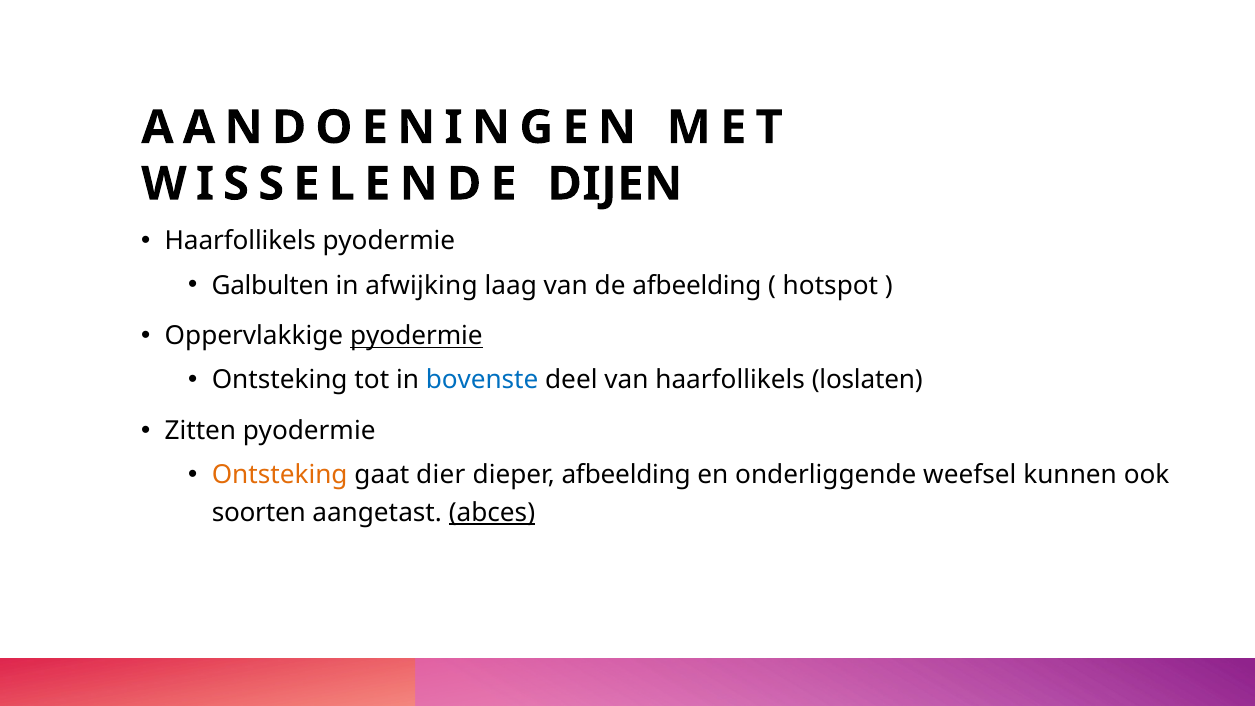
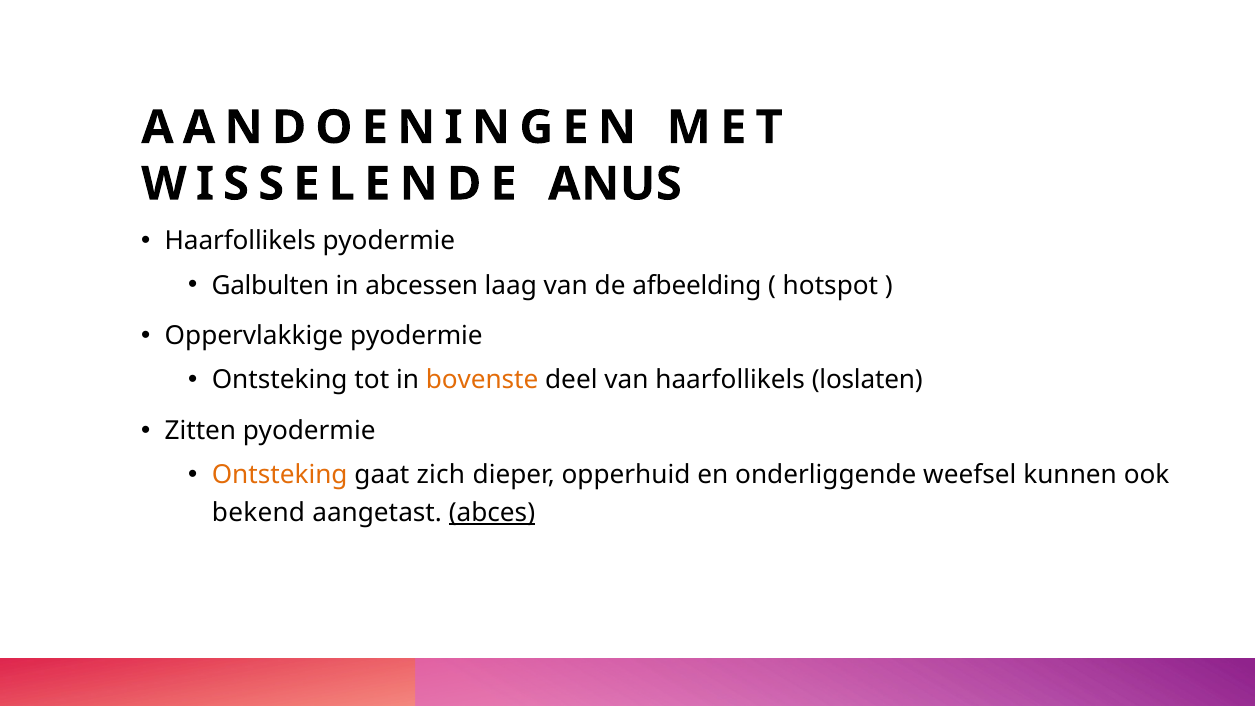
DIJEN: DIJEN -> ANUS
afwijking: afwijking -> abcessen
pyodermie at (416, 336) underline: present -> none
bovenste colour: blue -> orange
dier: dier -> zich
dieper afbeelding: afbeelding -> opperhuid
soorten: soorten -> bekend
